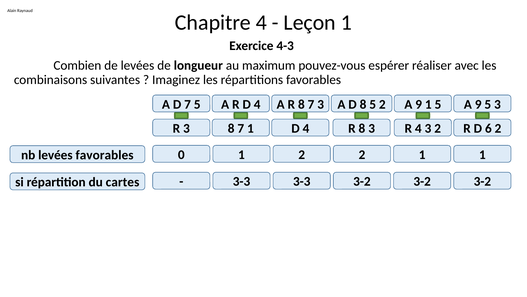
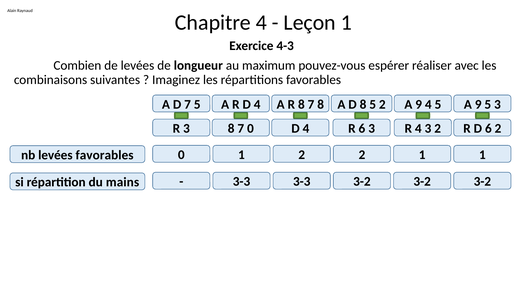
7 3: 3 -> 8
9 1: 1 -> 4
7 1: 1 -> 0
8 at (362, 128): 8 -> 6
cartes: cartes -> mains
